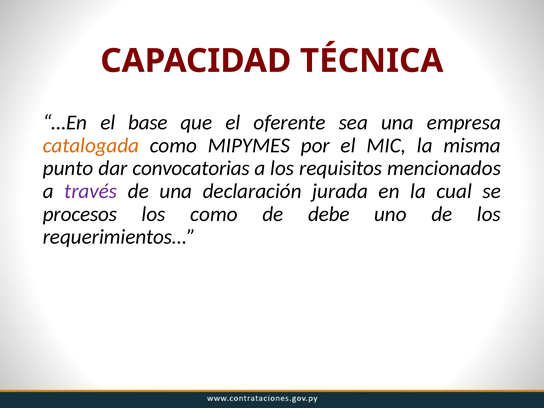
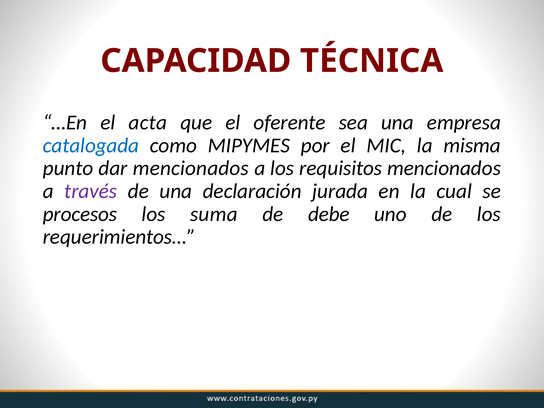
base: base -> acta
catalogada colour: orange -> blue
dar convocatorias: convocatorias -> mencionados
los como: como -> suma
